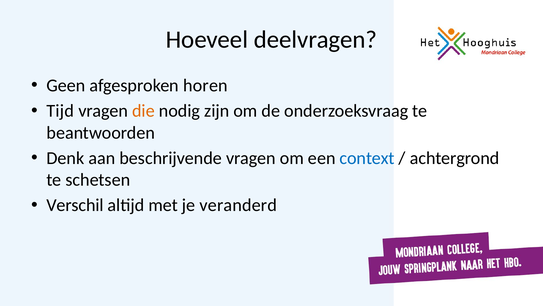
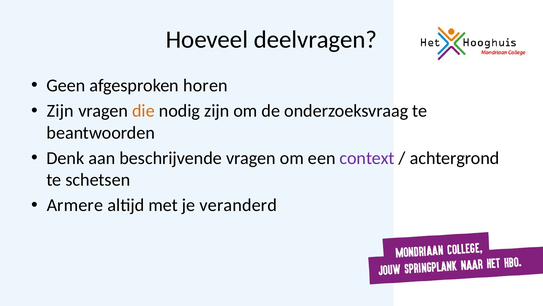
Tijd at (60, 111): Tijd -> Zijn
context colour: blue -> purple
Verschil: Verschil -> Armere
